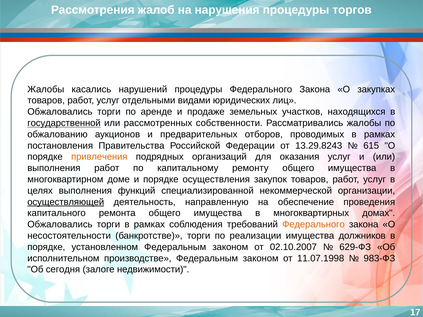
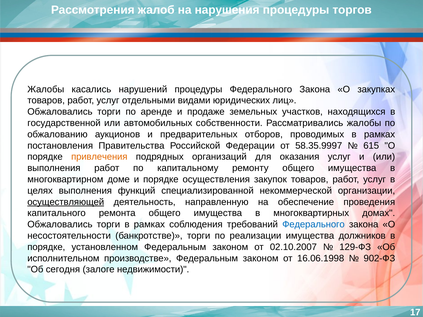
государственной underline: present -> none
рассмотренных: рассмотренных -> автомобильных
13.29.8243: 13.29.8243 -> 58.35.9997
Федерального at (313, 225) colour: orange -> blue
629-ФЗ: 629-ФЗ -> 129-ФЗ
11.07.1998: 11.07.1998 -> 16.06.1998
983-ФЗ: 983-ФЗ -> 902-ФЗ
